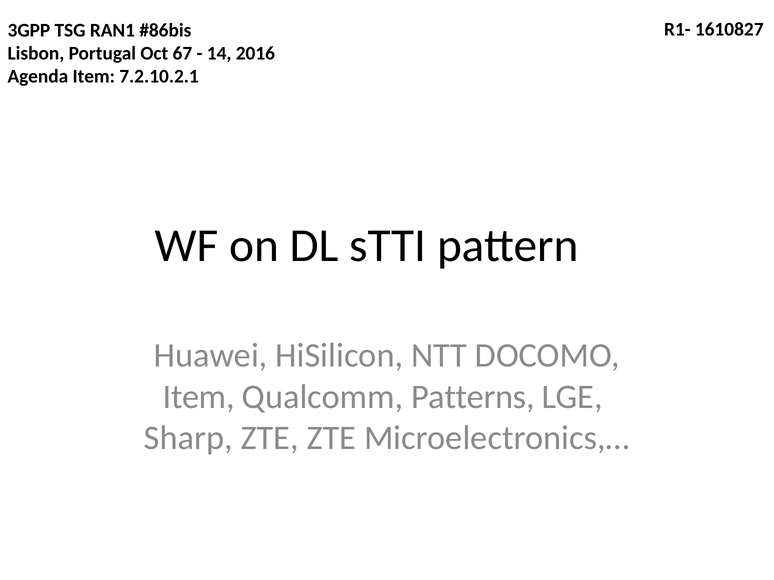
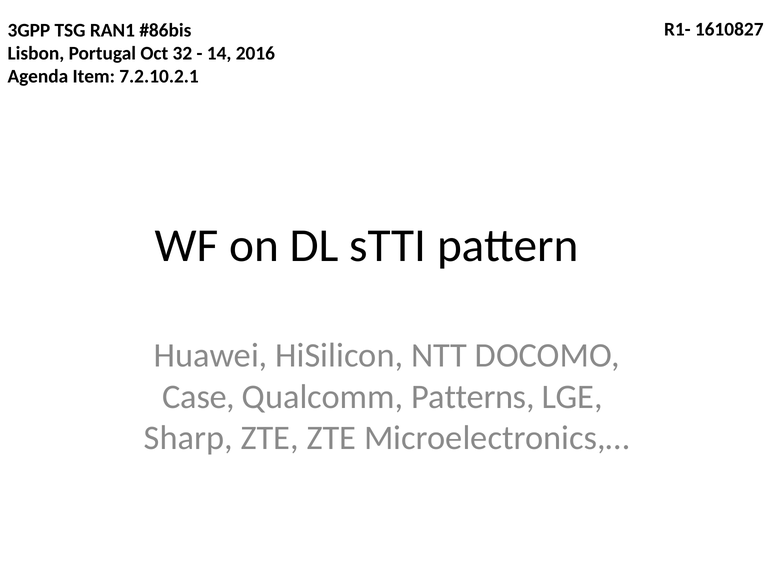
67: 67 -> 32
Item at (199, 397): Item -> Case
